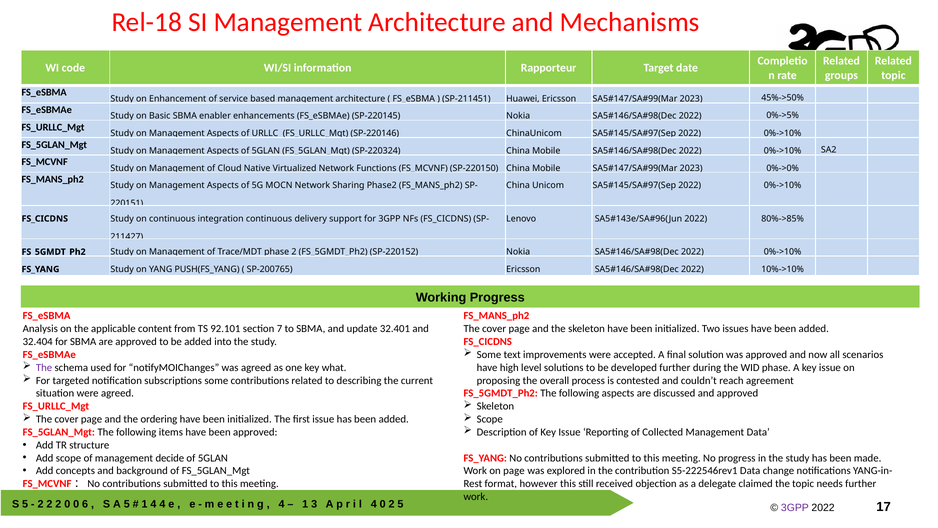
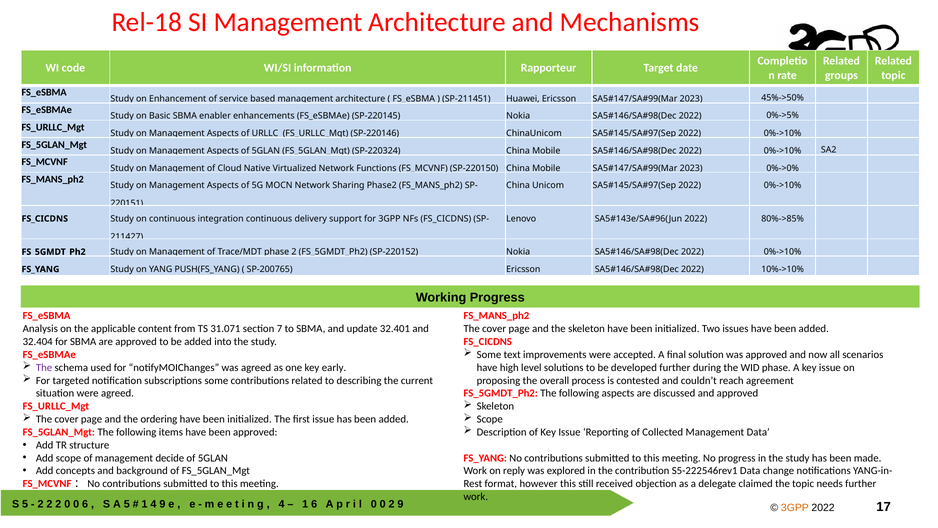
92.101: 92.101 -> 31.071
what: what -> early
on page: page -> reply
4 at (162, 504): 4 -> 9
3 at (314, 504): 3 -> 6
4 at (374, 504): 4 -> 0
2 5: 5 -> 9
3GPP at (795, 508) colour: purple -> orange
